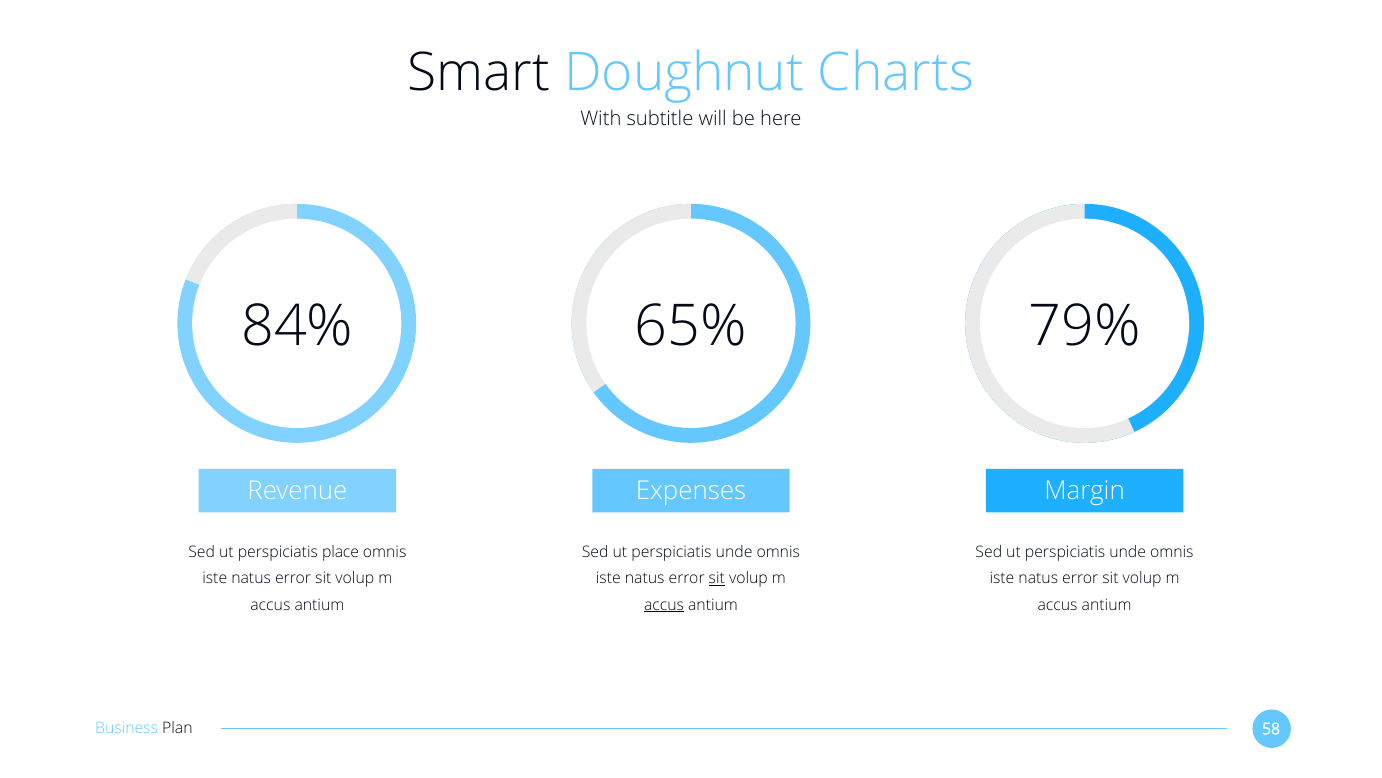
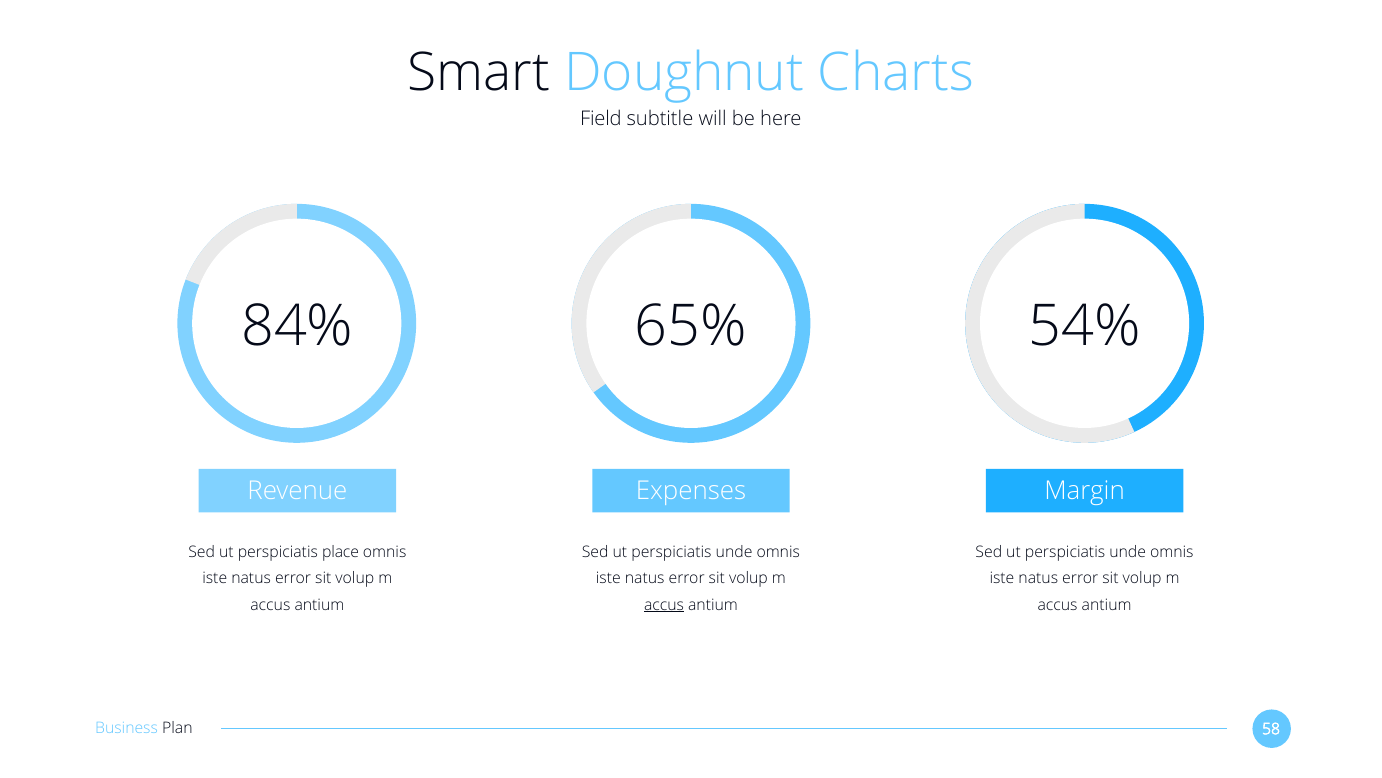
With: With -> Field
79%: 79% -> 54%
sit at (717, 578) underline: present -> none
